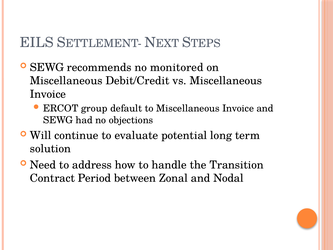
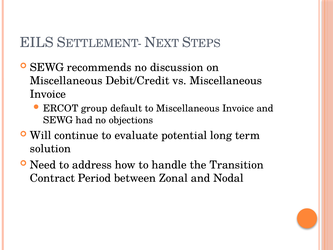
monitored: monitored -> discussion
